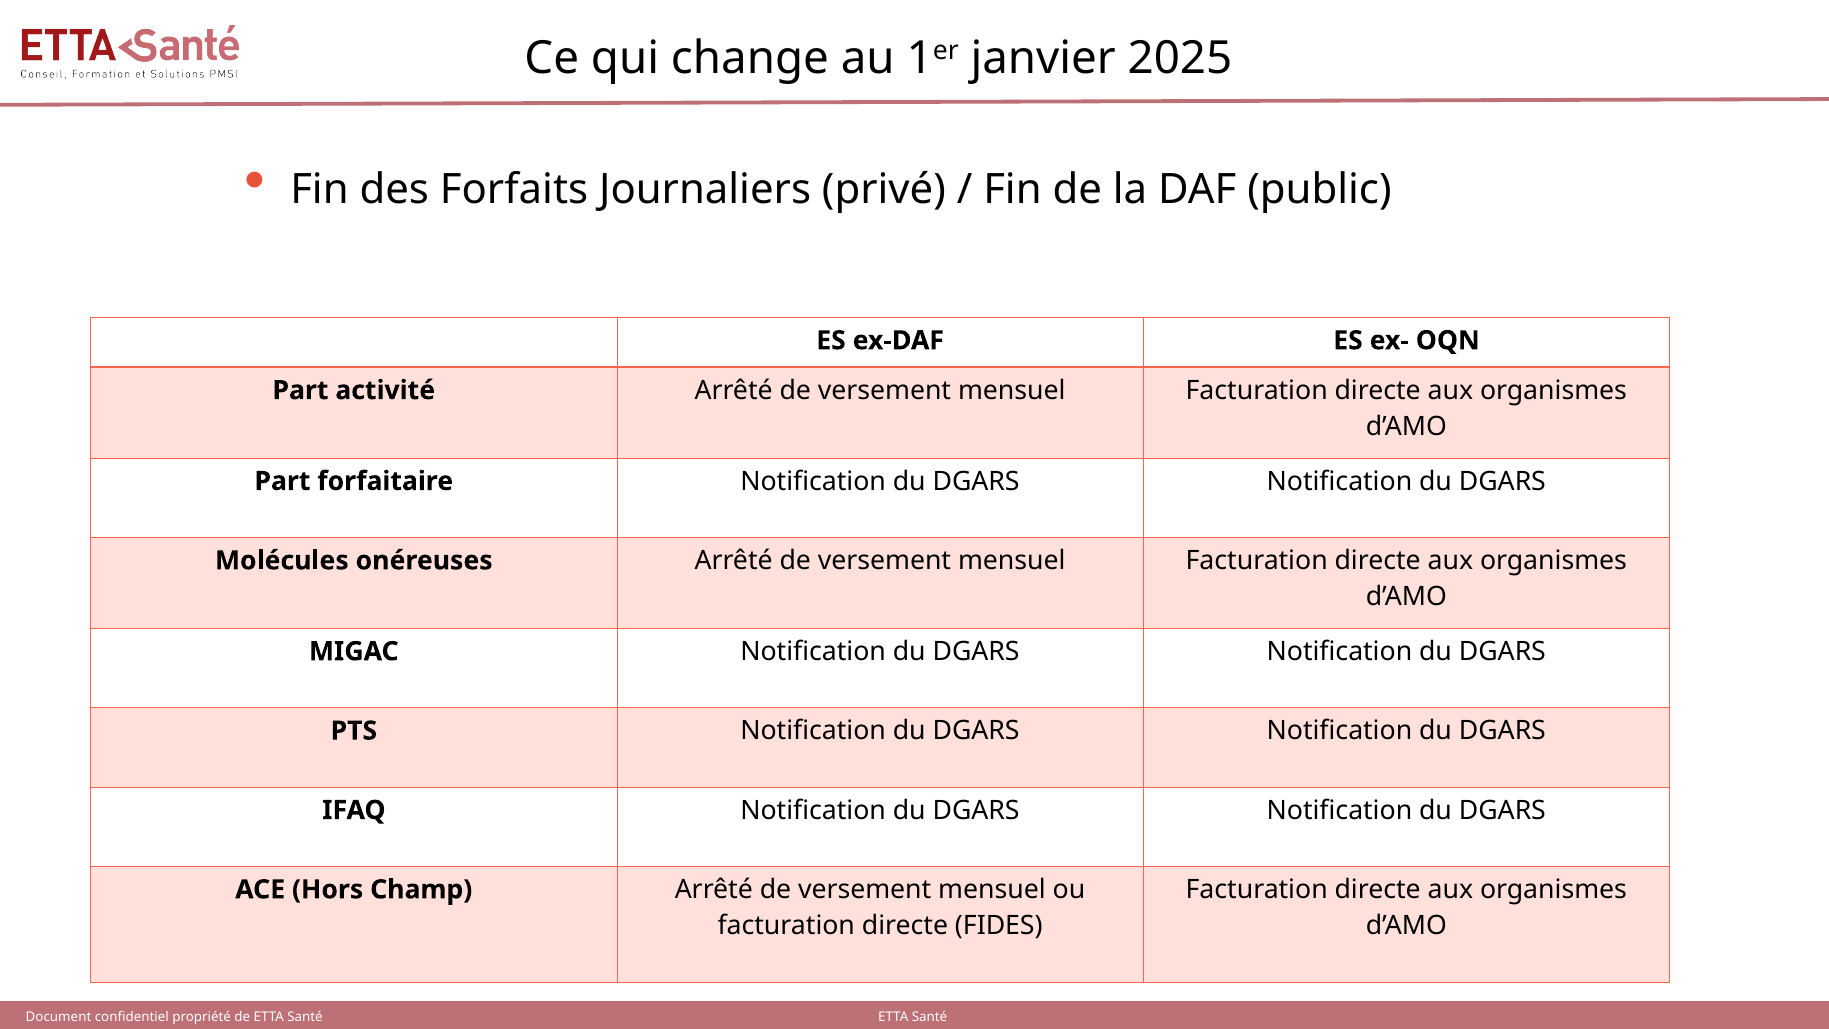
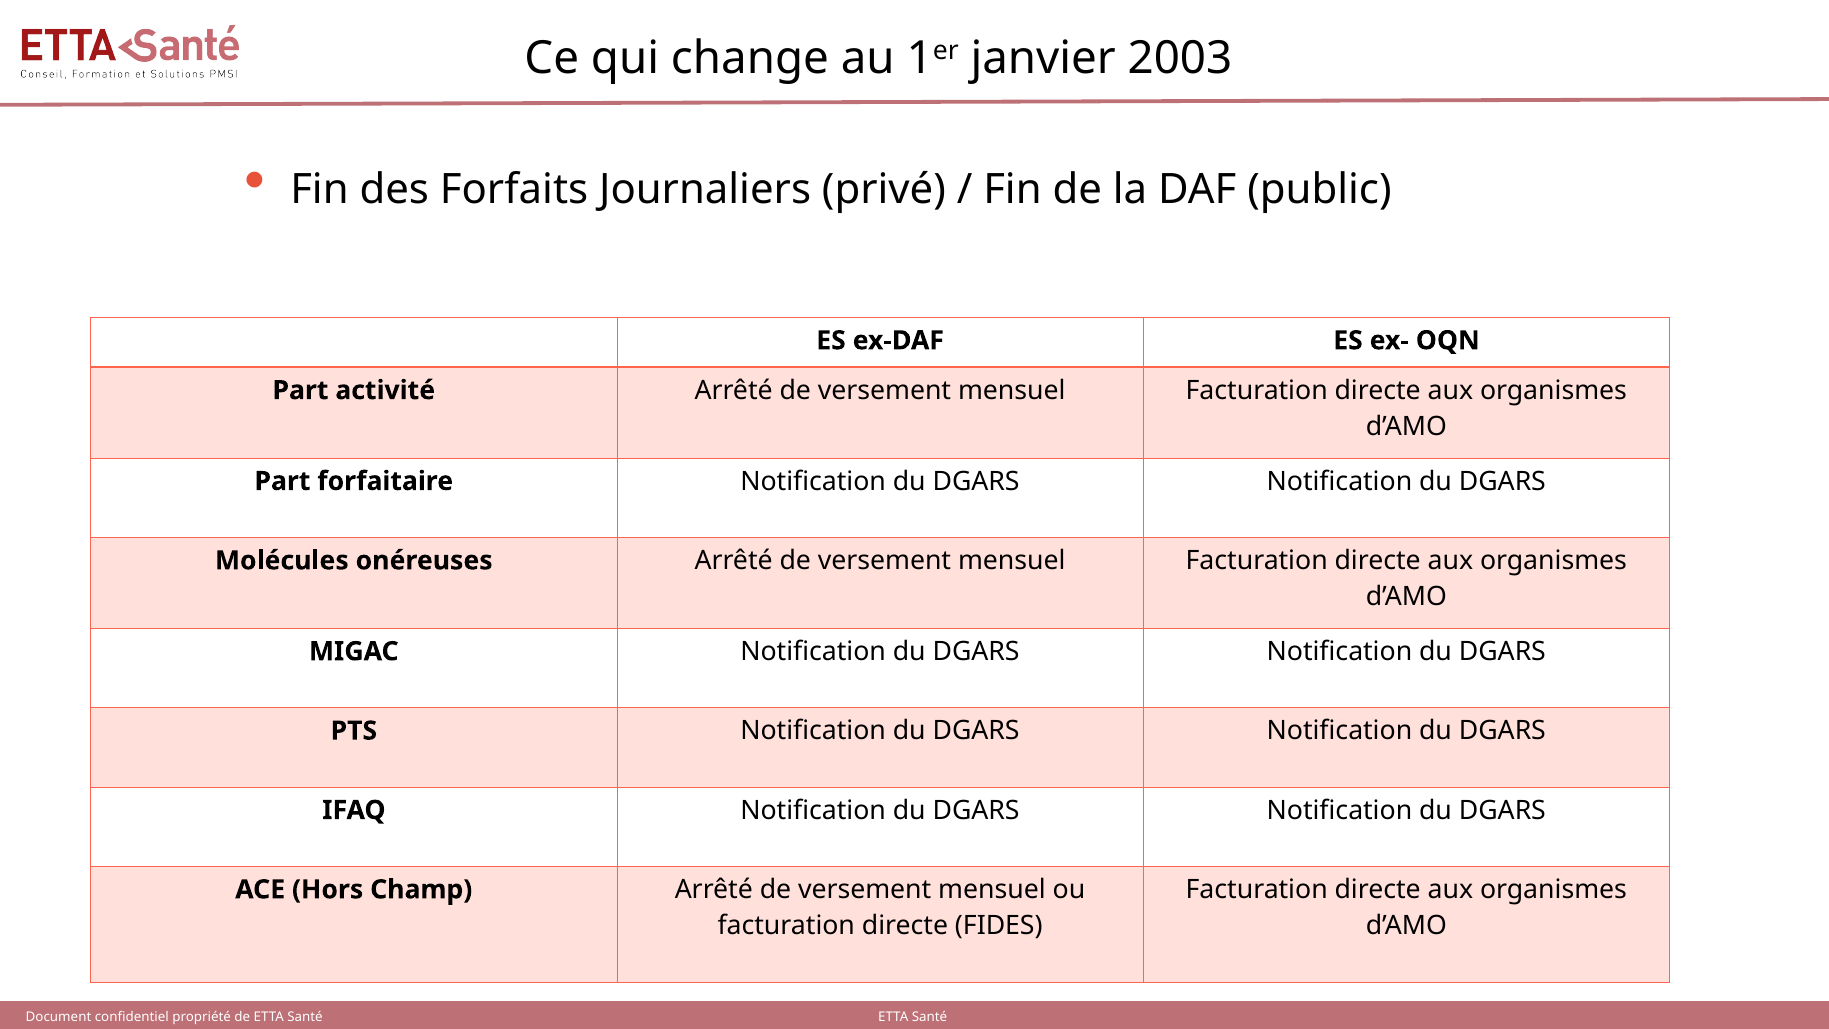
2025: 2025 -> 2003
